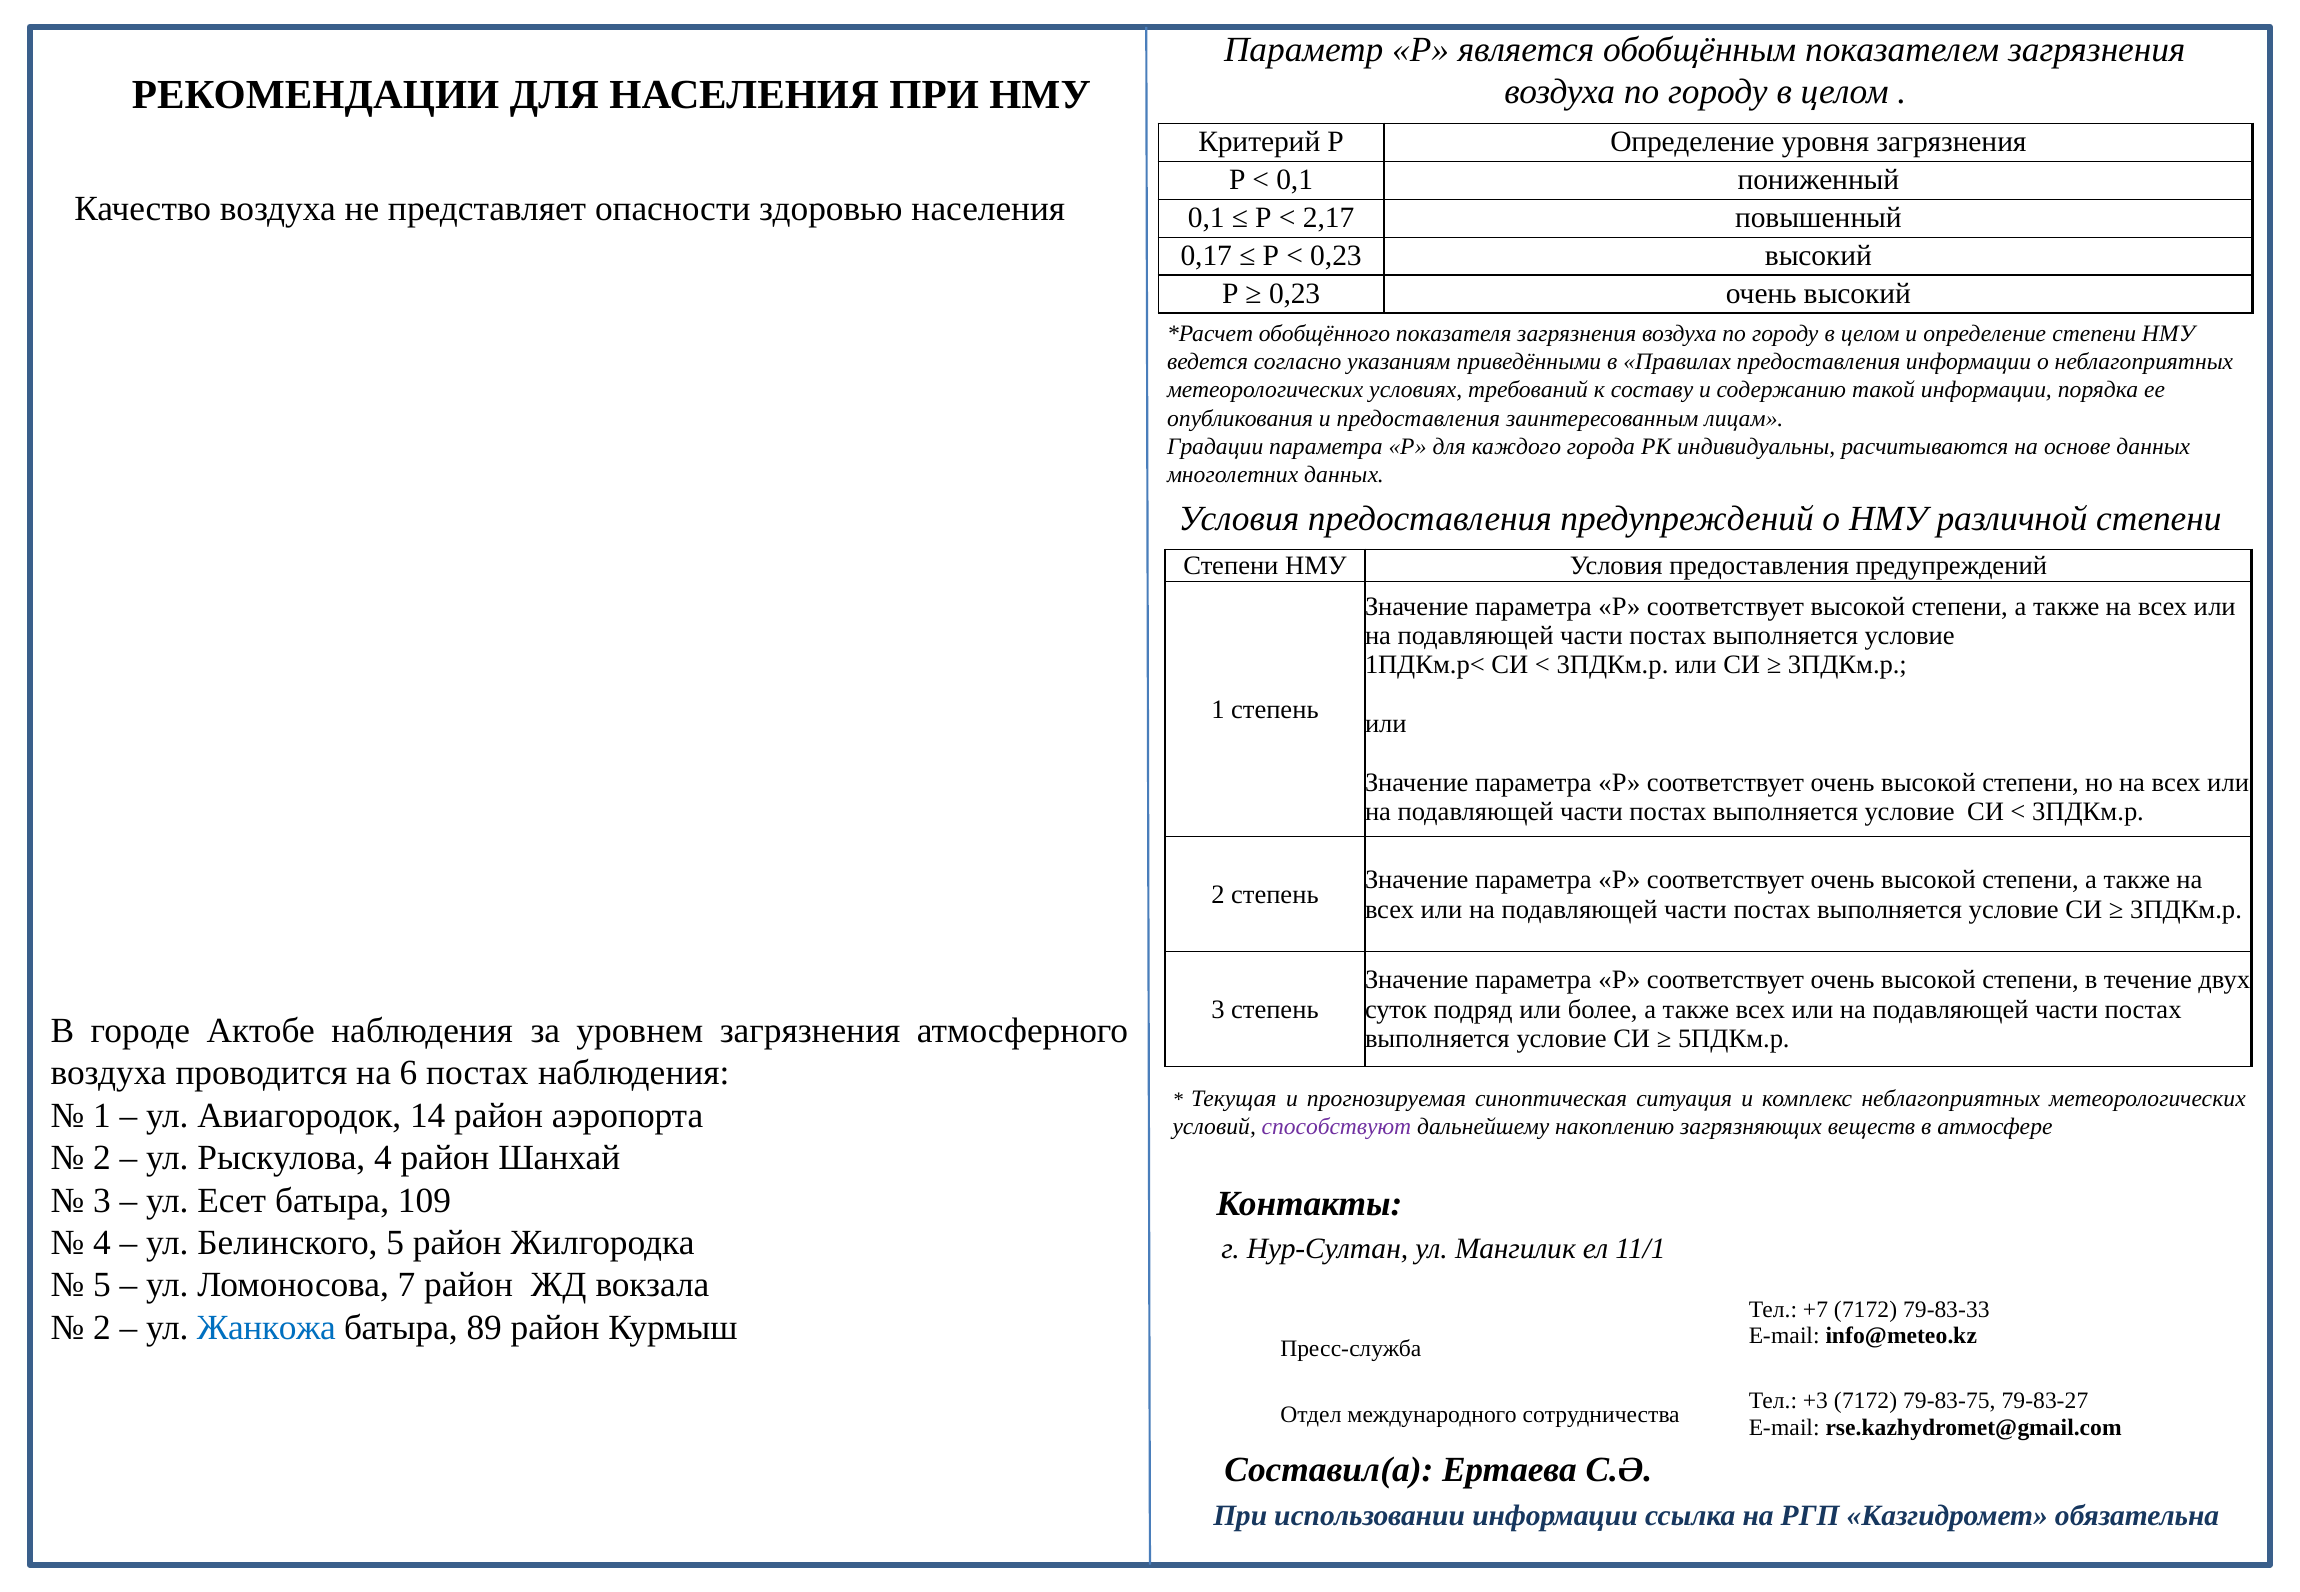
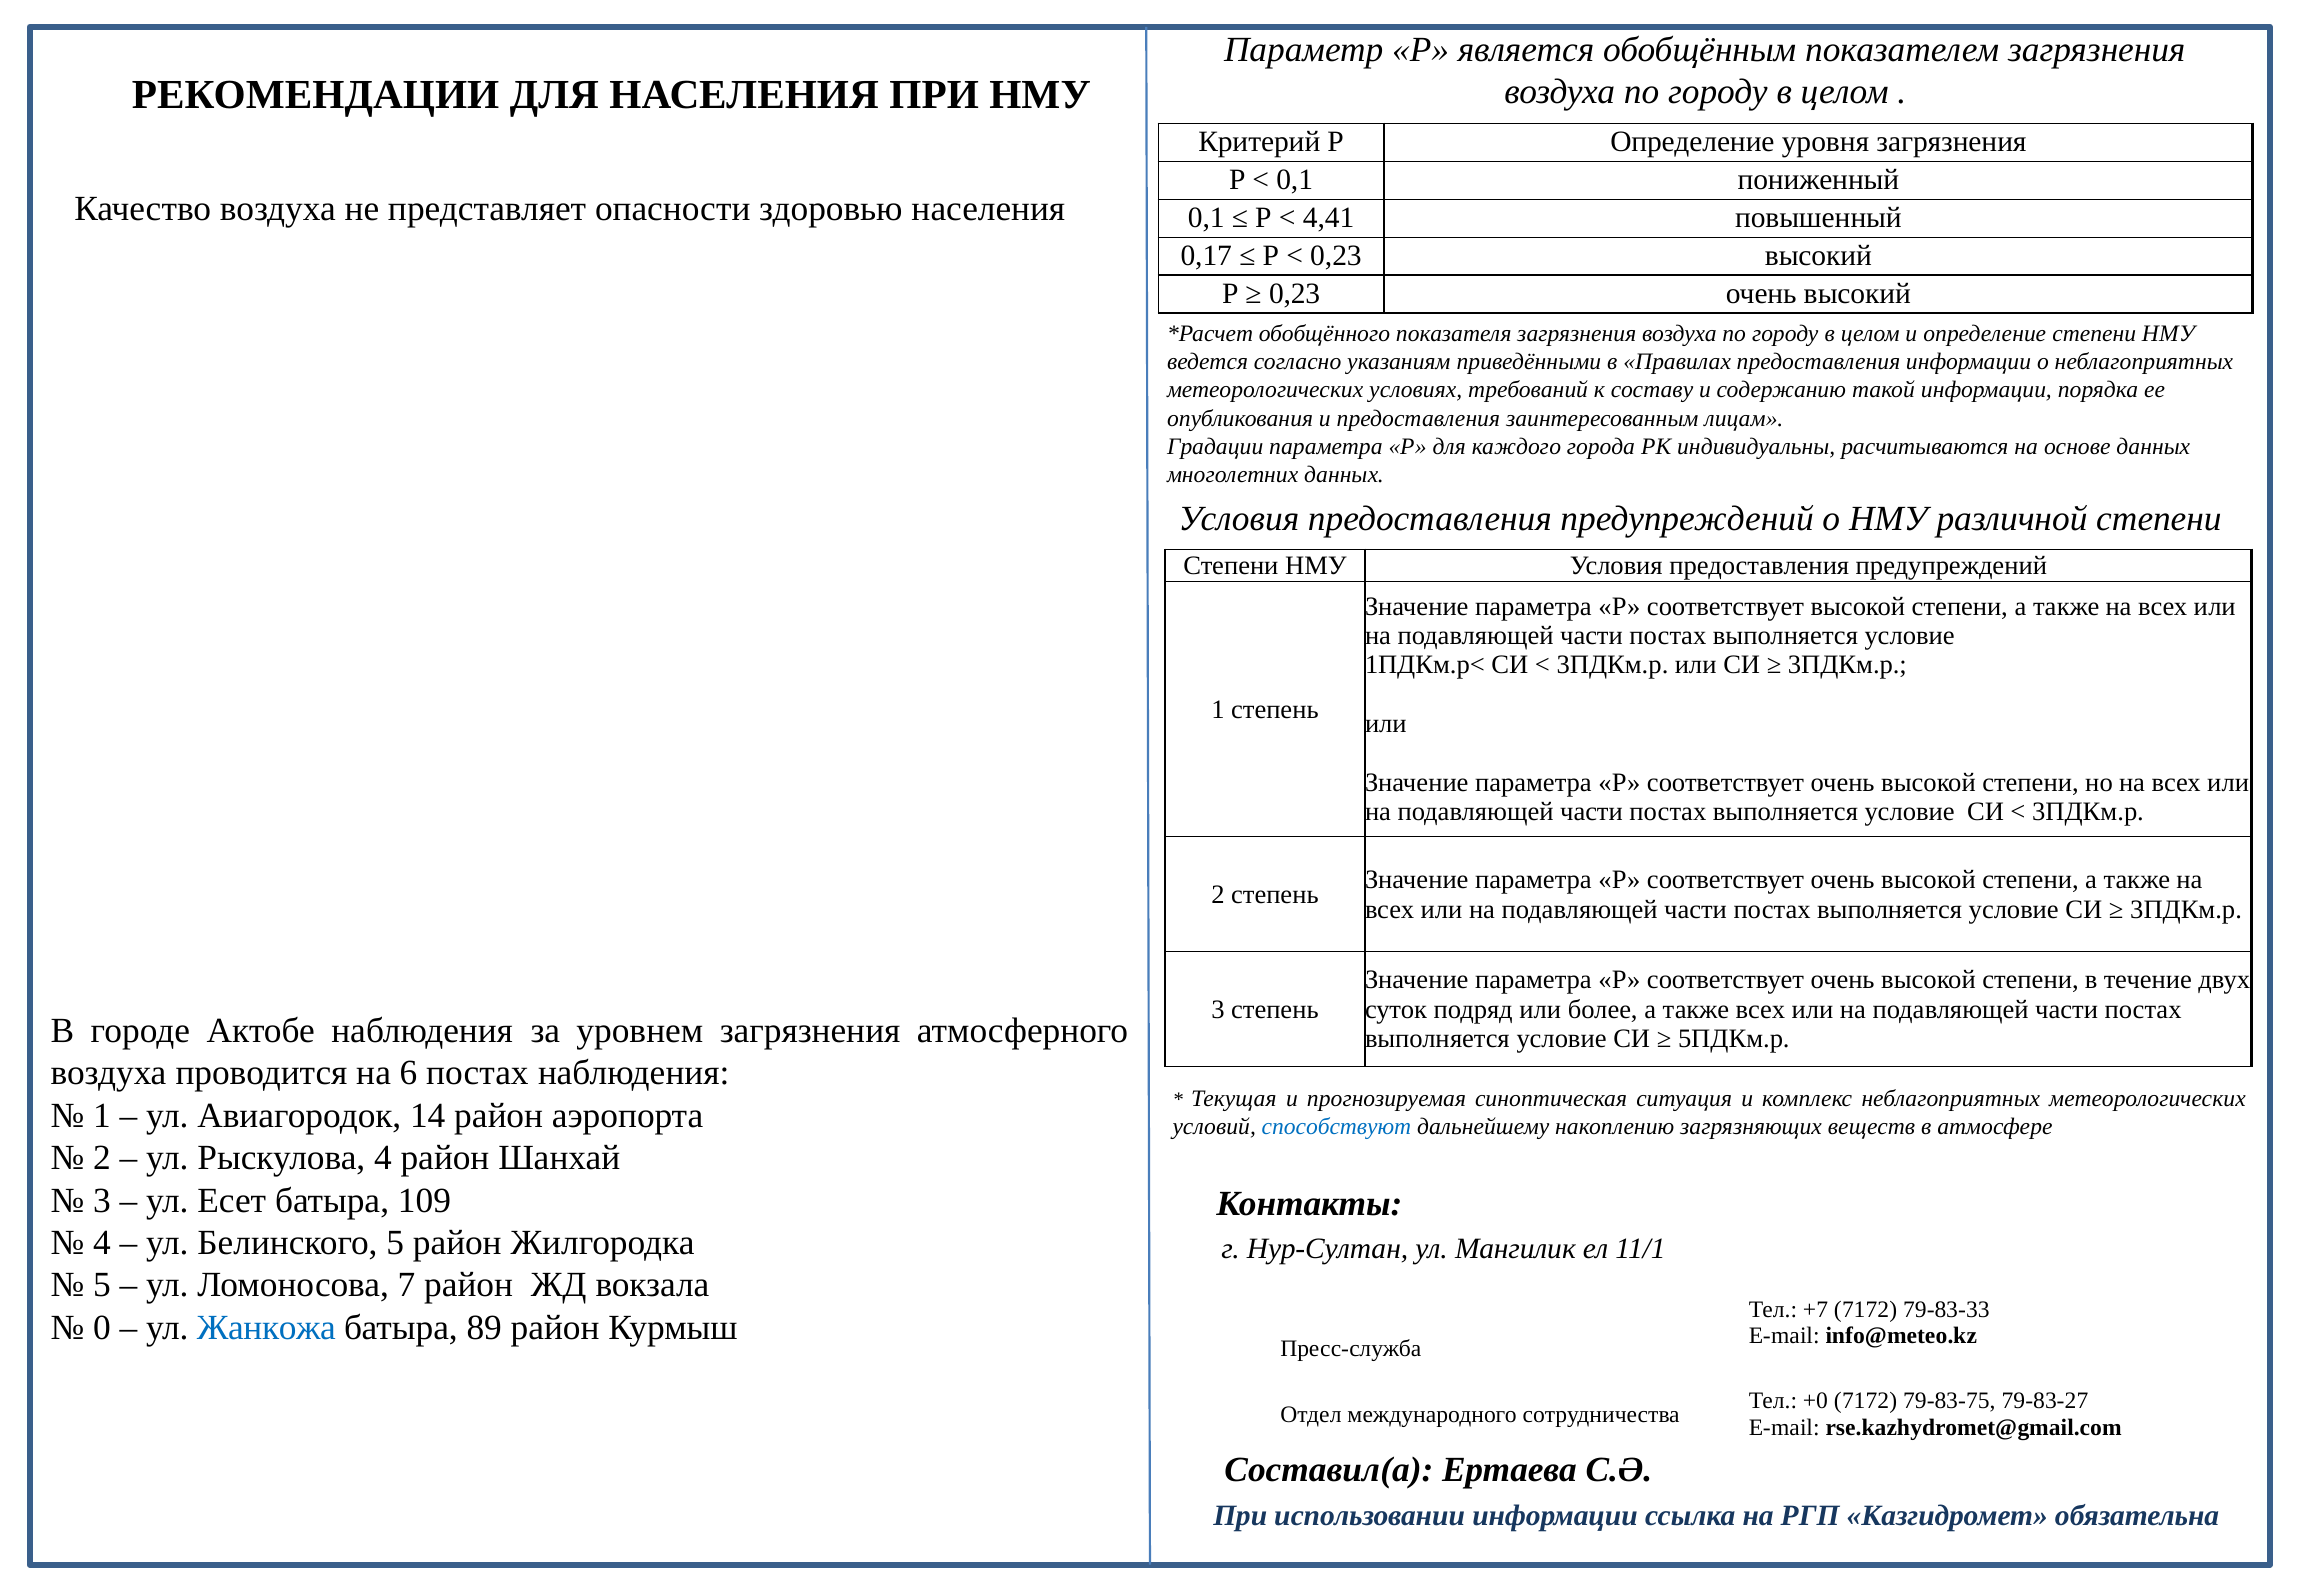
2,17: 2,17 -> 4,41
способствуют colour: purple -> blue
2 at (102, 1328): 2 -> 0
+3: +3 -> +0
